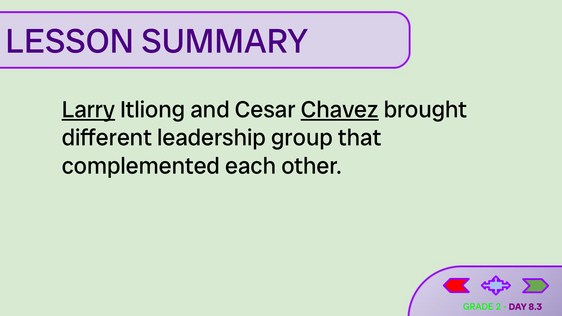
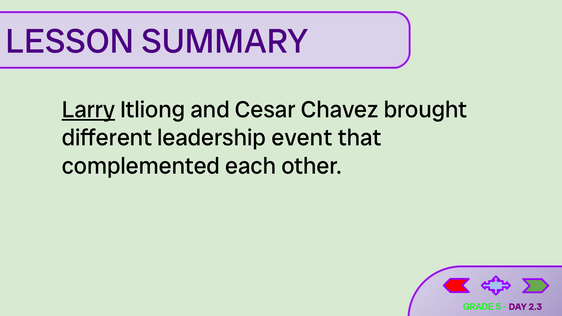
Chavez underline: present -> none
group: group -> event
2: 2 -> 5
8.3: 8.3 -> 2.3
